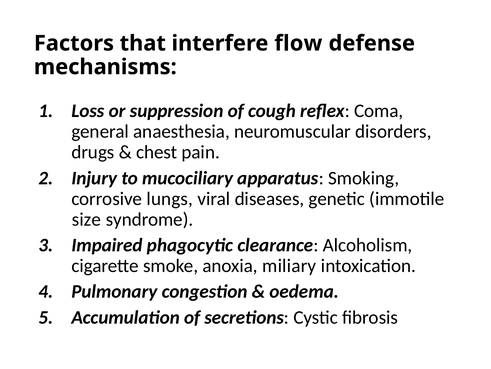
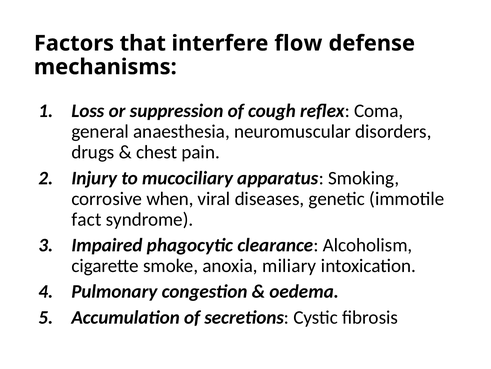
lungs: lungs -> when
size: size -> fact
